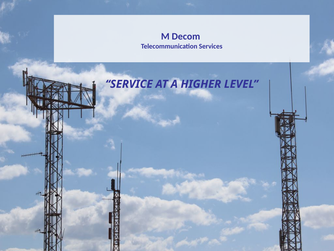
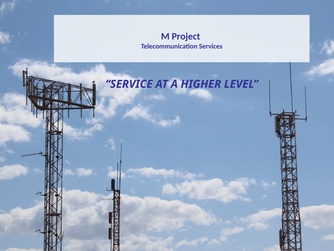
Decom: Decom -> Project
